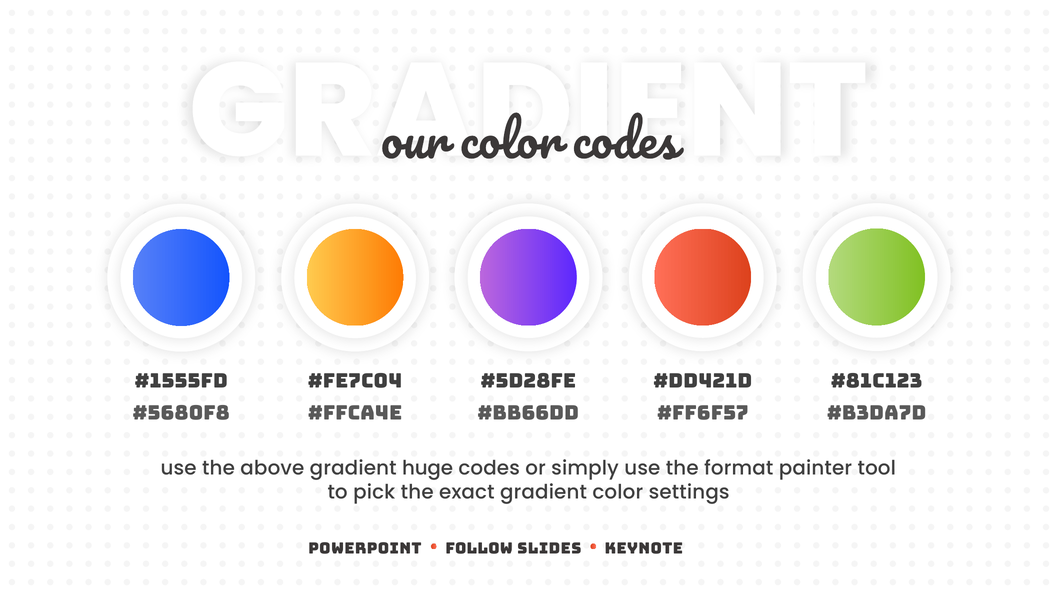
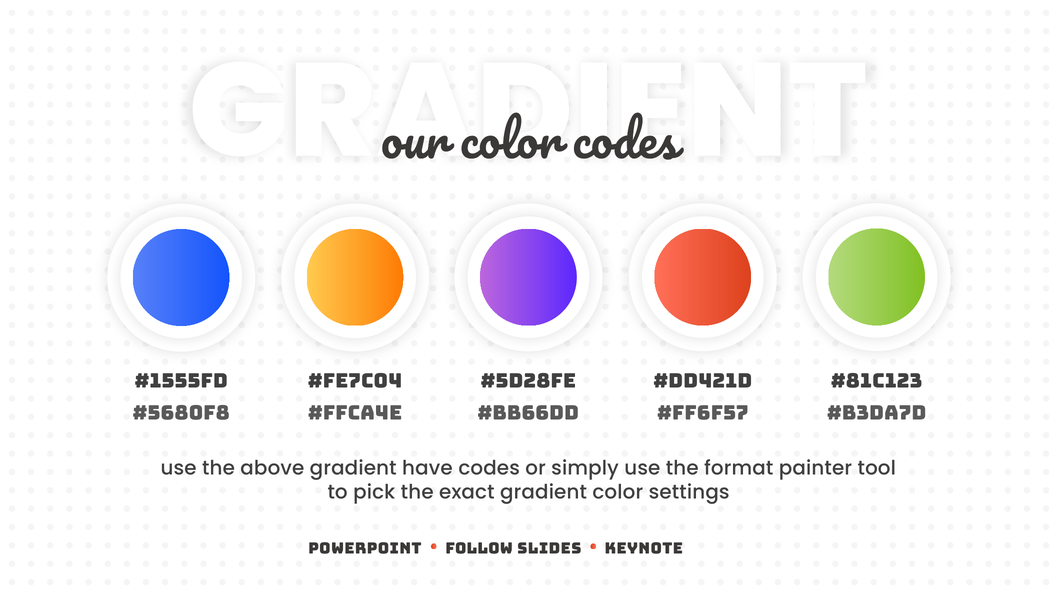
huge: huge -> have
